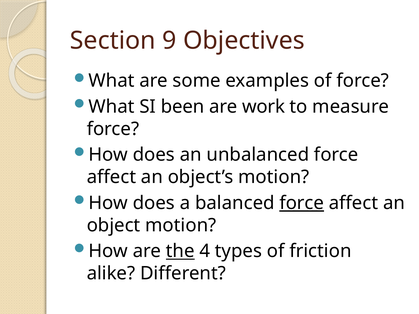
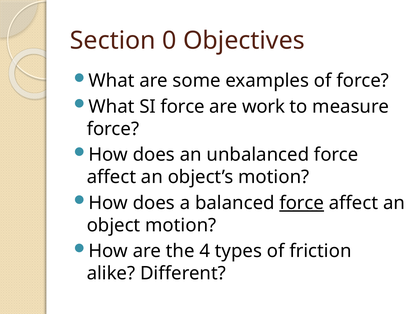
9: 9 -> 0
SI been: been -> force
the underline: present -> none
